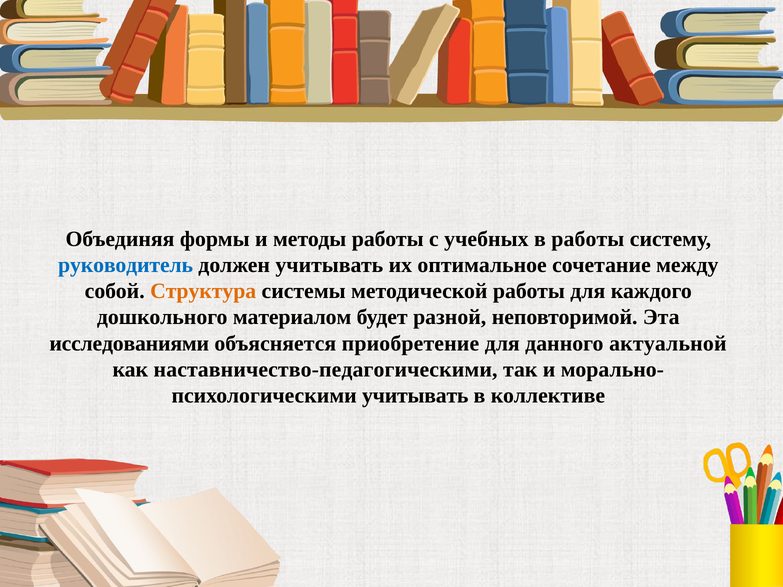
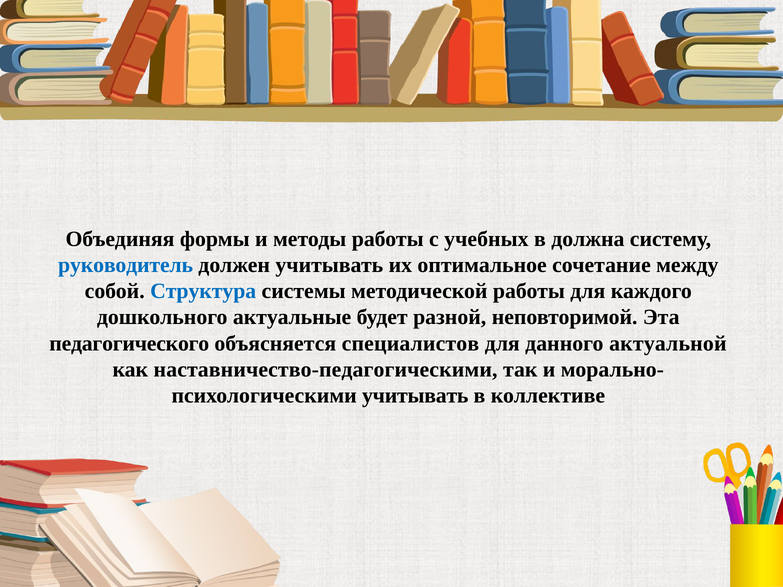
в работы: работы -> должна
Структура colour: orange -> blue
материалом: материалом -> актуальные
исследованиями: исследованиями -> педагогического
приобретение: приобретение -> специалистов
